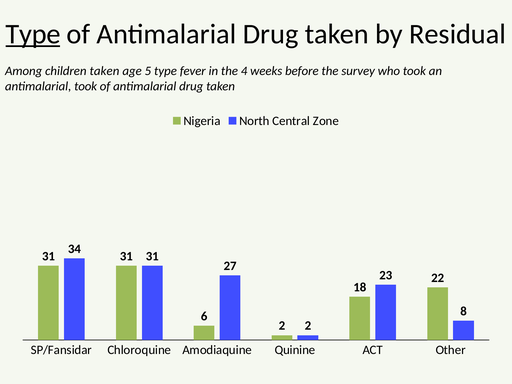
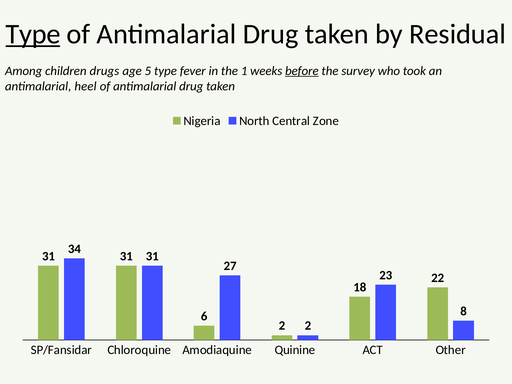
children taken: taken -> drugs
4: 4 -> 1
before underline: none -> present
antimalarial took: took -> heel
